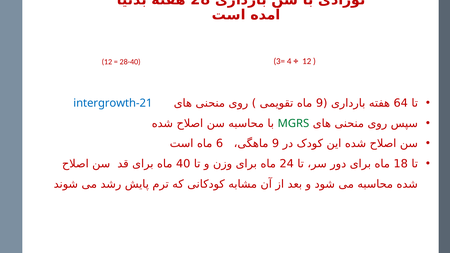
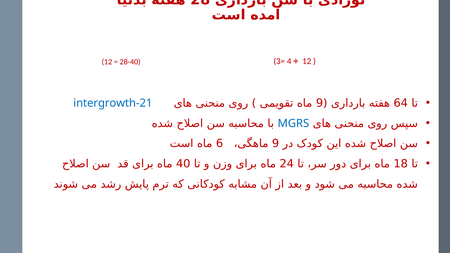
MGRS colour: green -> blue
